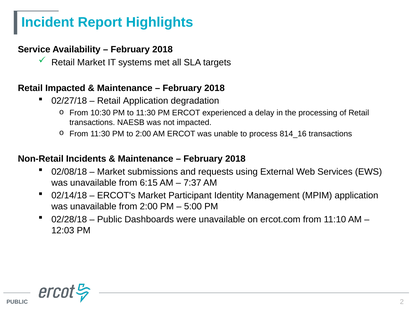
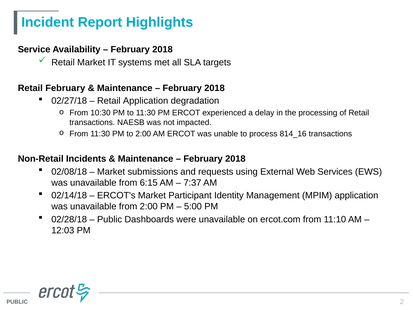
Retail Impacted: Impacted -> February
